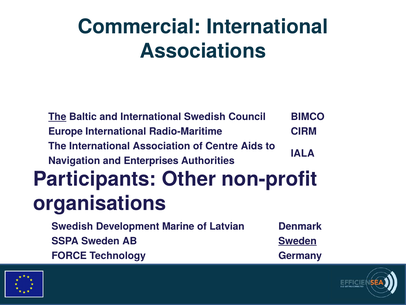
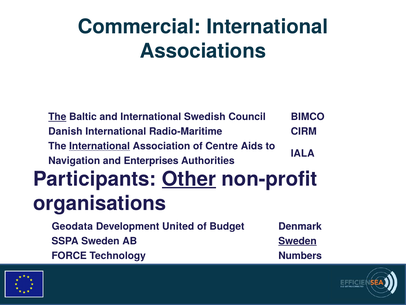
Europe: Europe -> Danish
International at (100, 146) underline: none -> present
Other underline: none -> present
Swedish at (72, 226): Swedish -> Geodata
Marine: Marine -> United
Latvian: Latvian -> Budget
Germany: Germany -> Numbers
